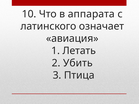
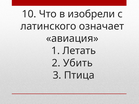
аппарата: аппарата -> изобрели
